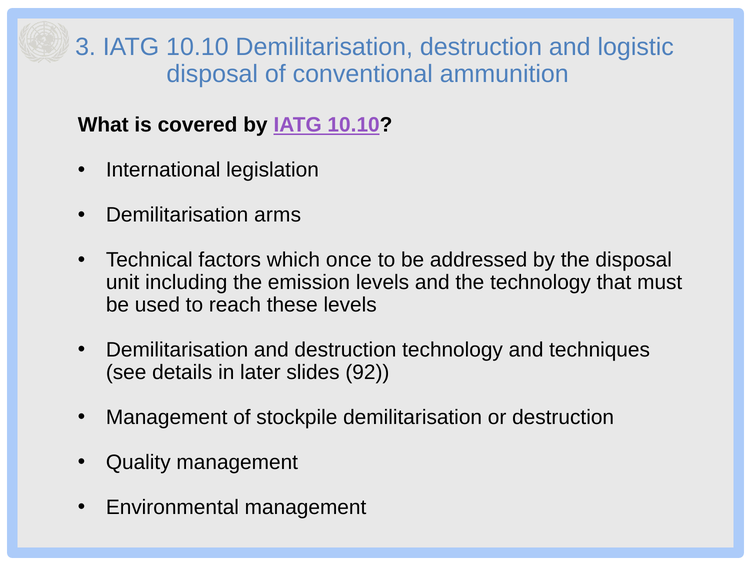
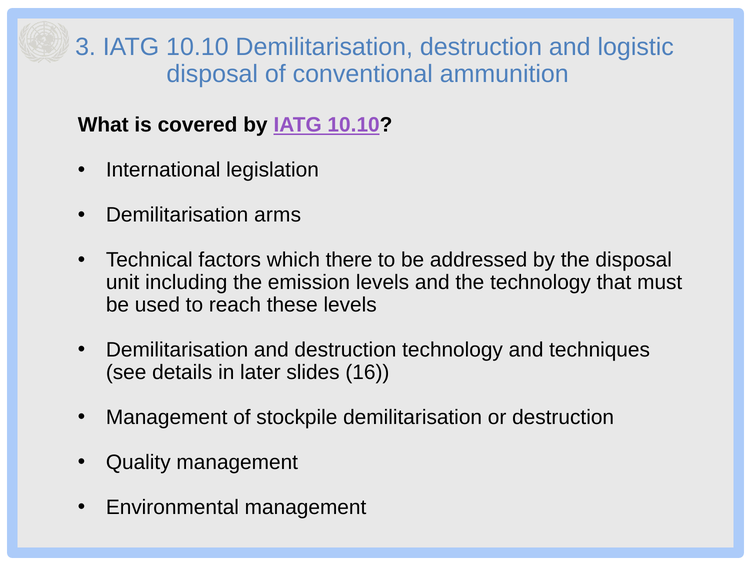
once: once -> there
92: 92 -> 16
